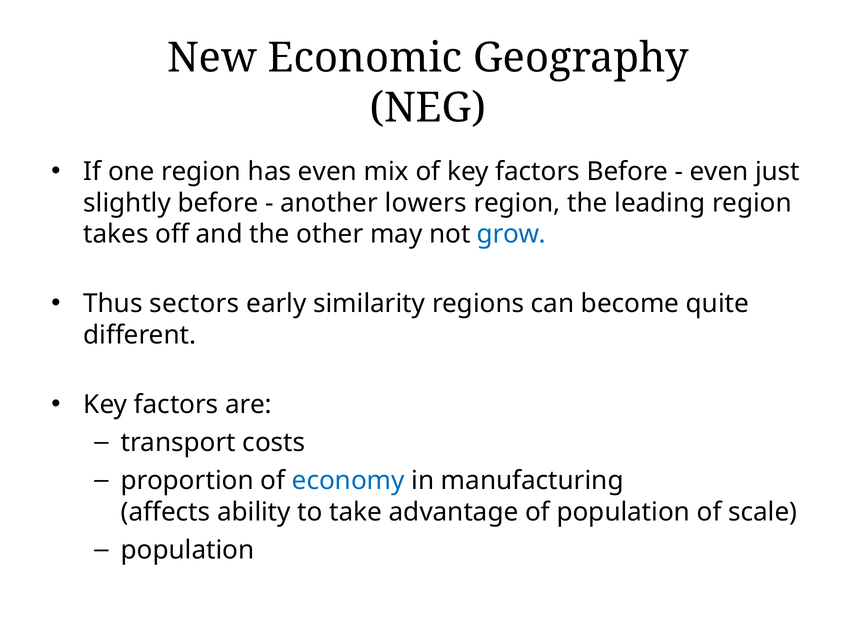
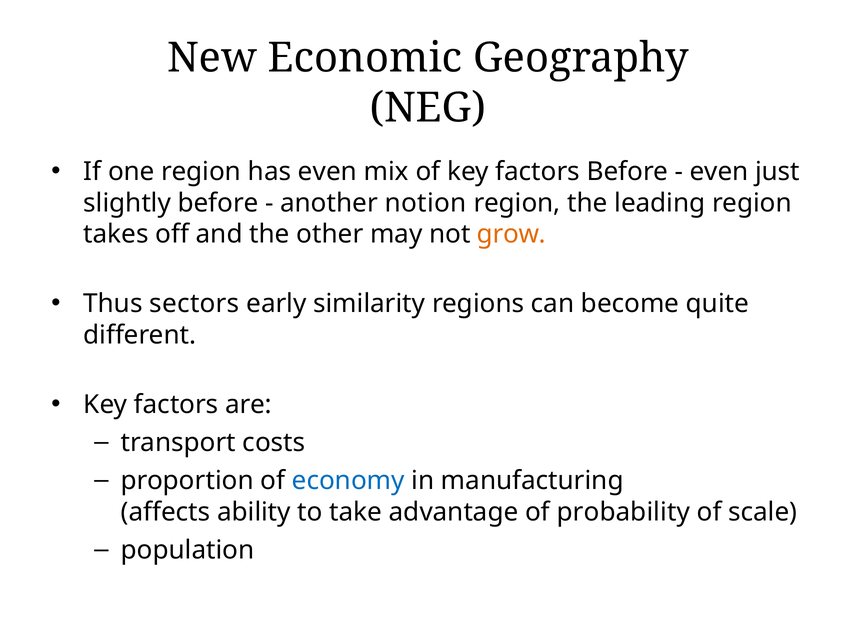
lowers: lowers -> notion
grow colour: blue -> orange
of population: population -> probability
